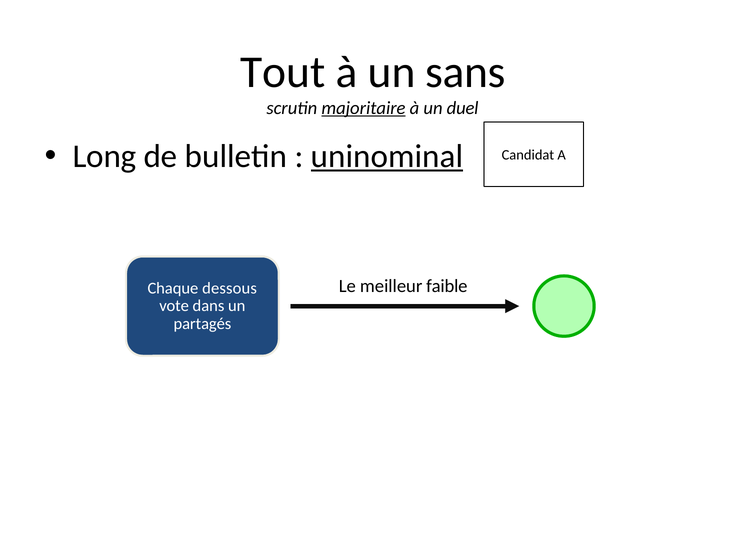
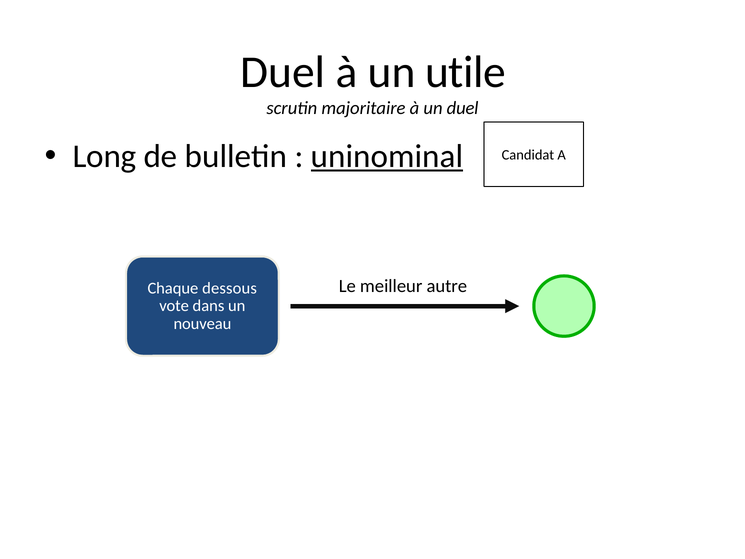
Tout at (283, 72): Tout -> Duel
sans: sans -> utile
majoritaire underline: present -> none
faible: faible -> autre
partagés: partagés -> nouveau
